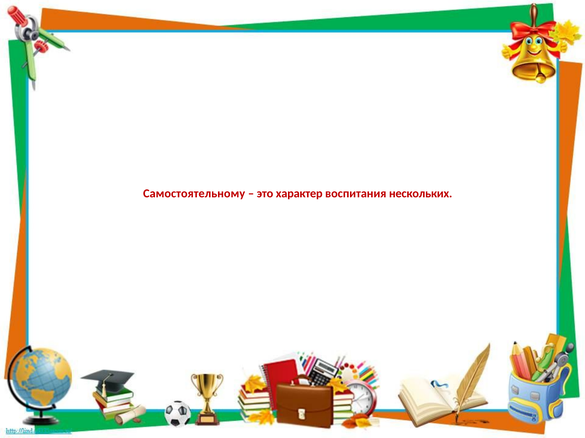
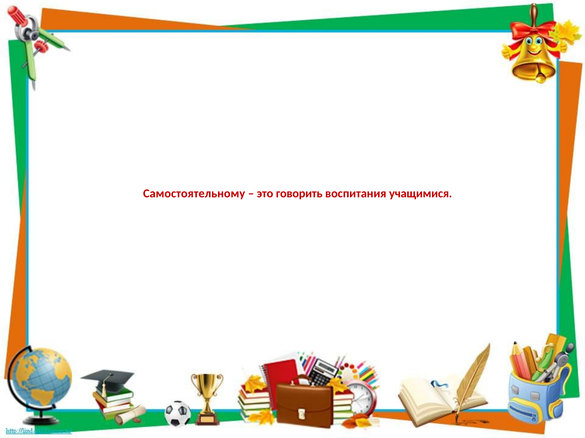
характер: характер -> говорить
нескольких: нескольких -> учащимися
